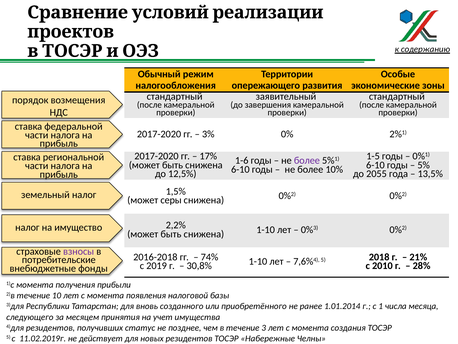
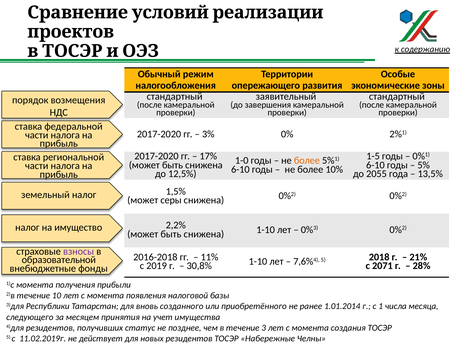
1-6: 1-6 -> 1-0
более at (307, 160) colour: purple -> orange
74%: 74% -> 11%
потребительские: потребительские -> образовательной
2010: 2010 -> 2071
